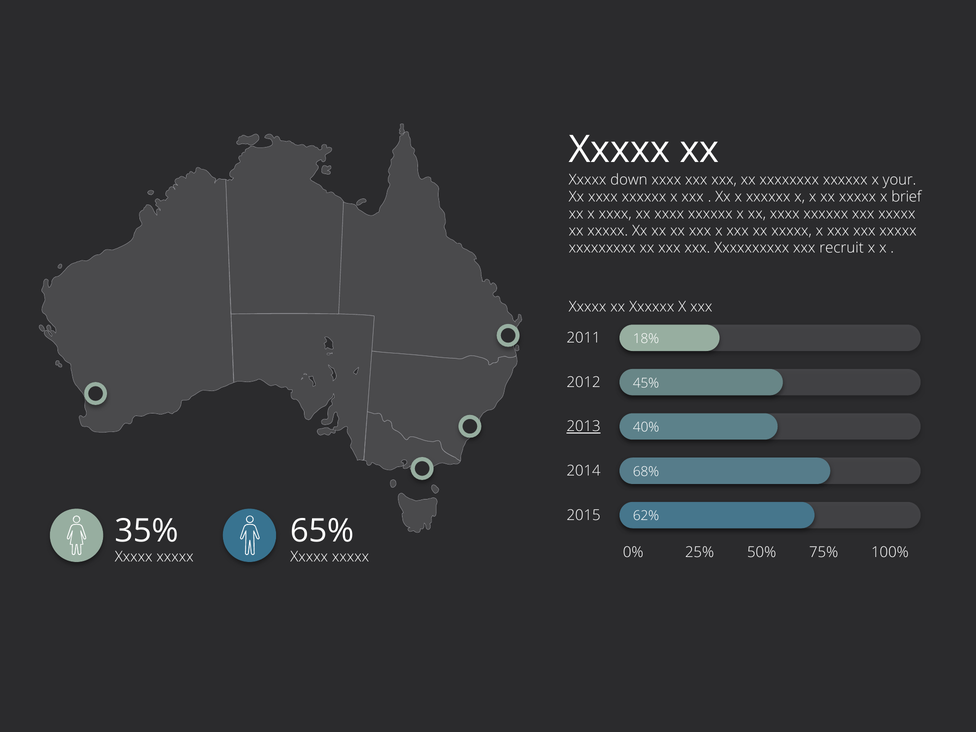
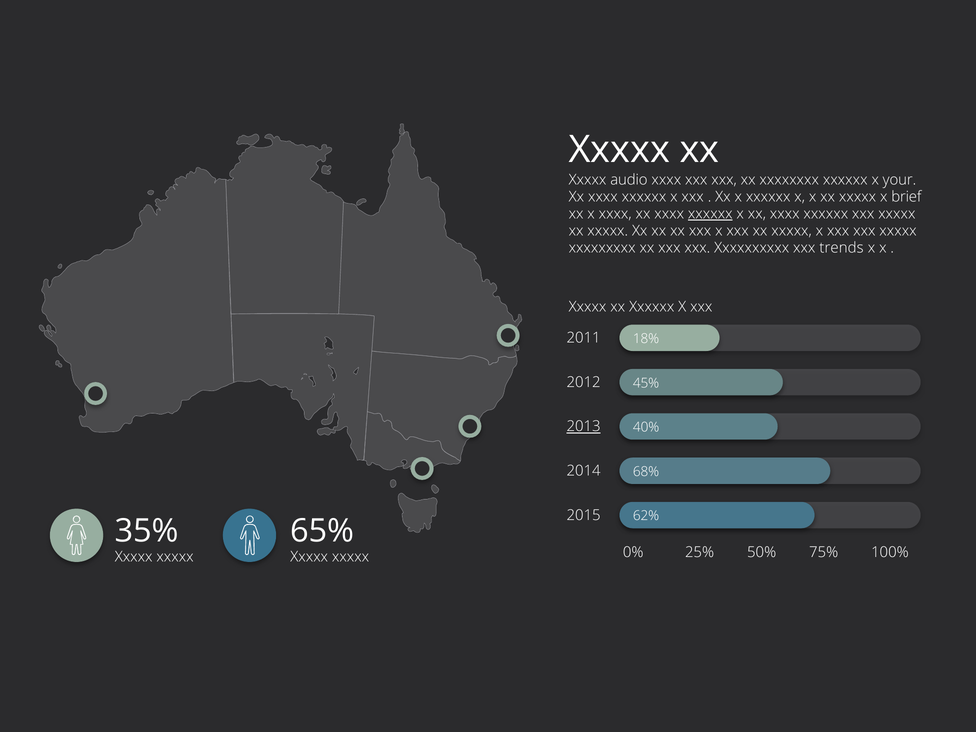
down: down -> audio
xxxxxx at (710, 214) underline: none -> present
recruit: recruit -> trends
